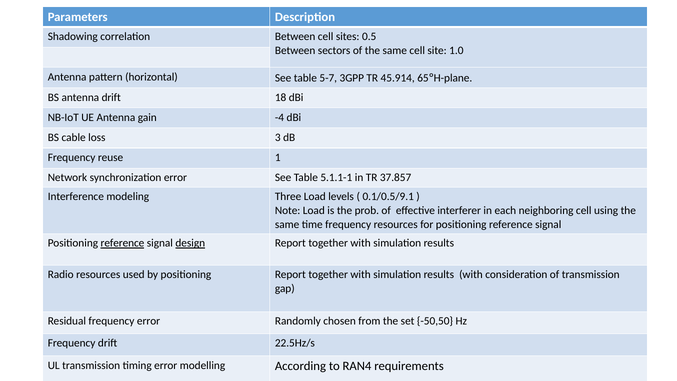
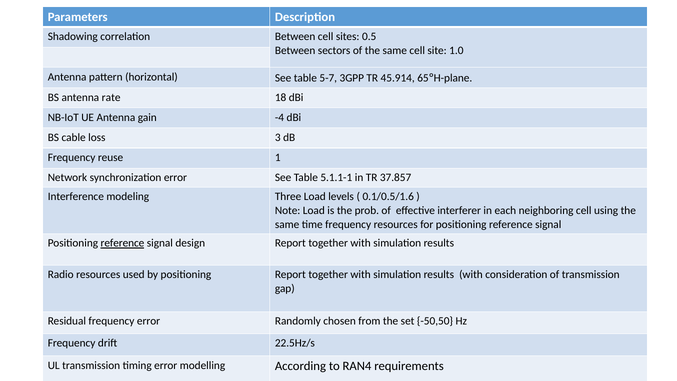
antenna drift: drift -> rate
0.1/0.5/9.1: 0.1/0.5/9.1 -> 0.1/0.5/1.6
design underline: present -> none
